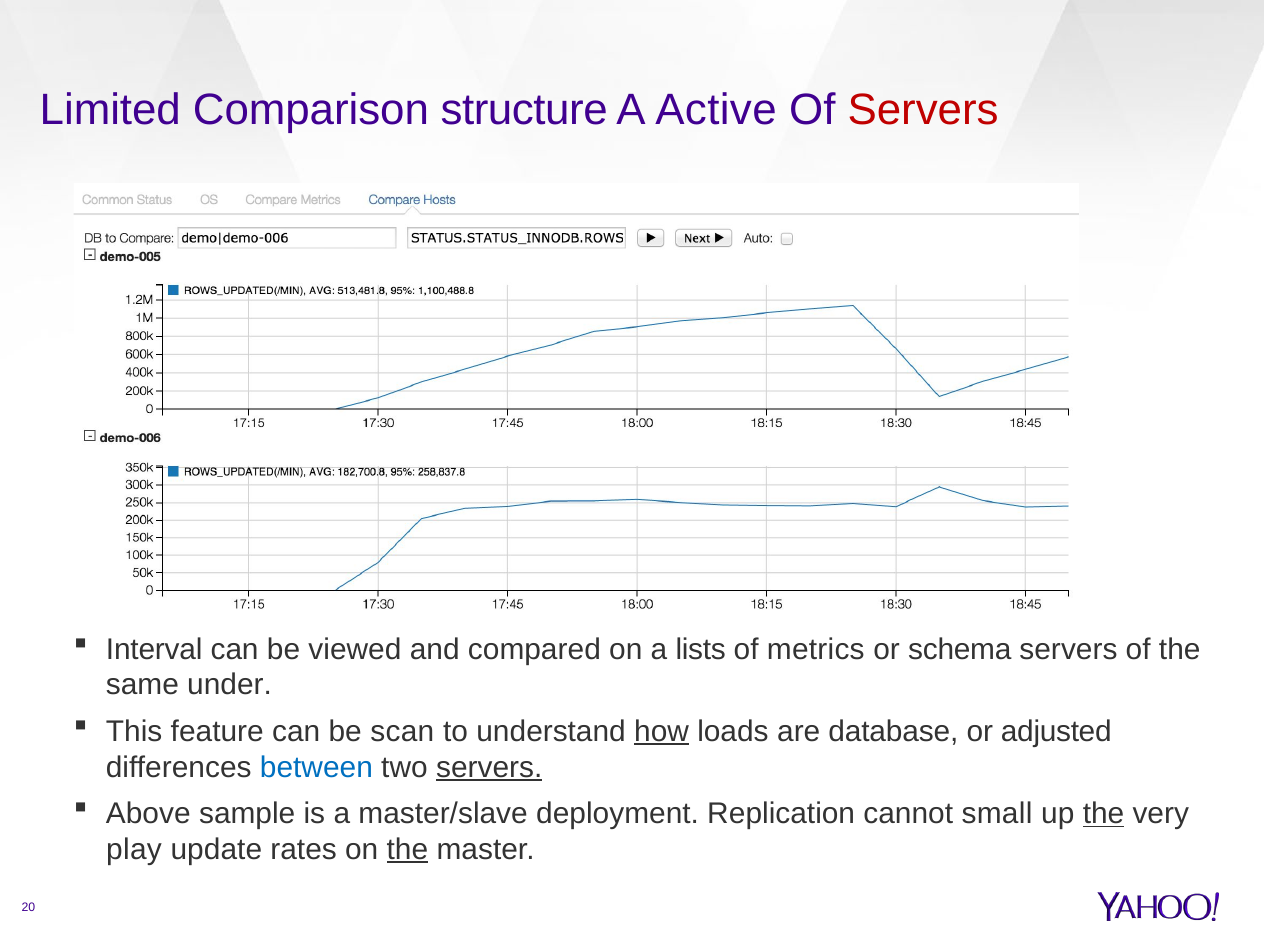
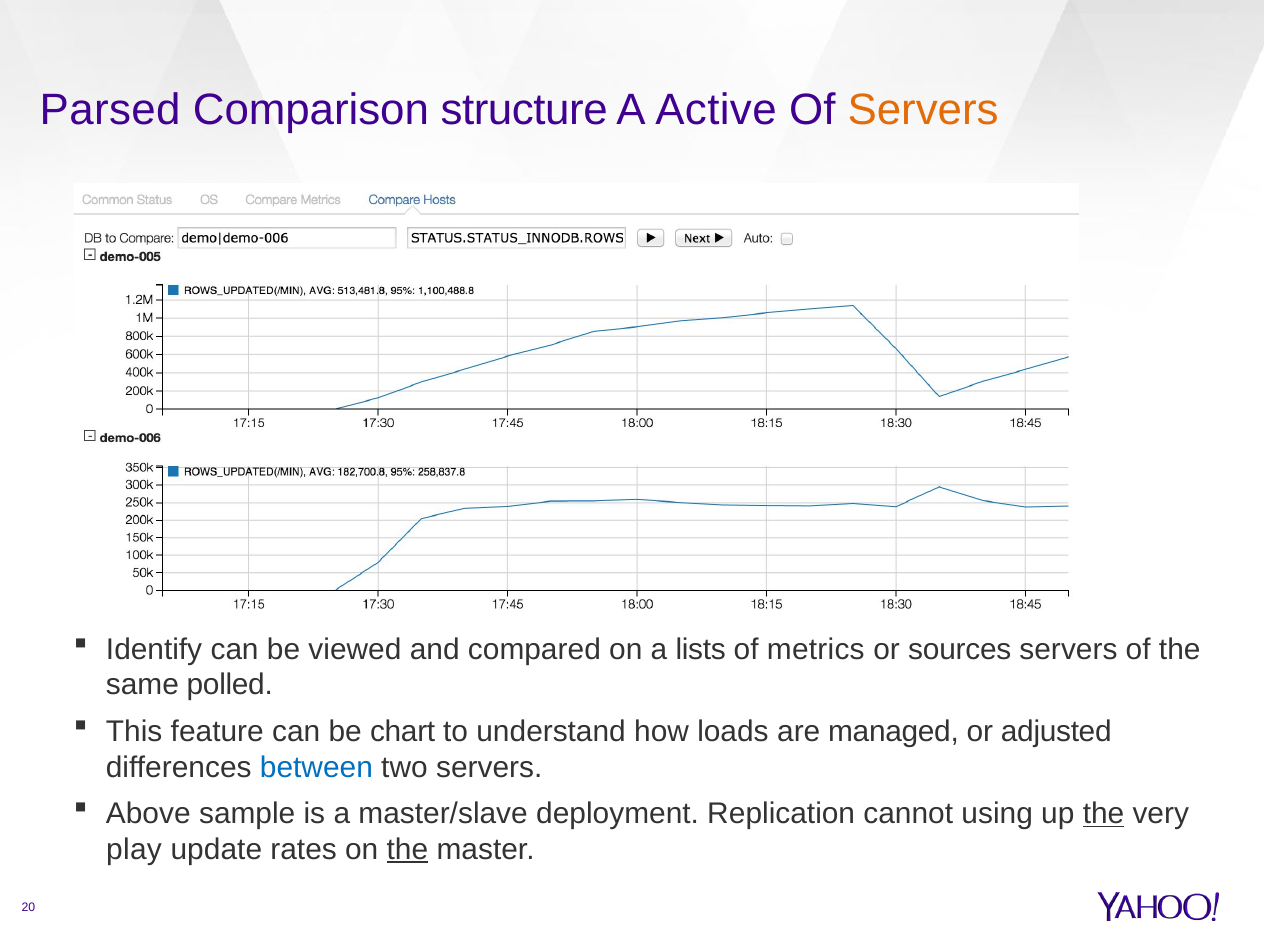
Limited: Limited -> Parsed
Servers at (923, 110) colour: red -> orange
Interval: Interval -> Identify
schema: schema -> sources
under: under -> polled
scan: scan -> chart
how underline: present -> none
database: database -> managed
servers at (489, 767) underline: present -> none
small: small -> using
